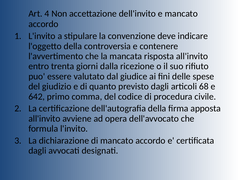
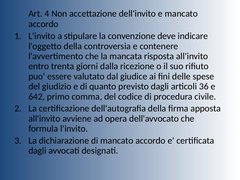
68: 68 -> 36
